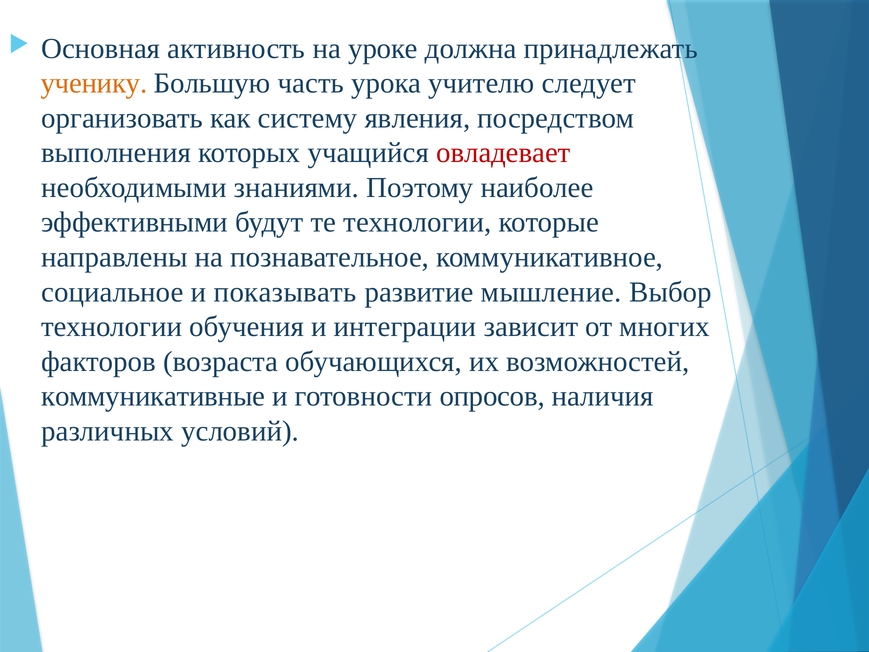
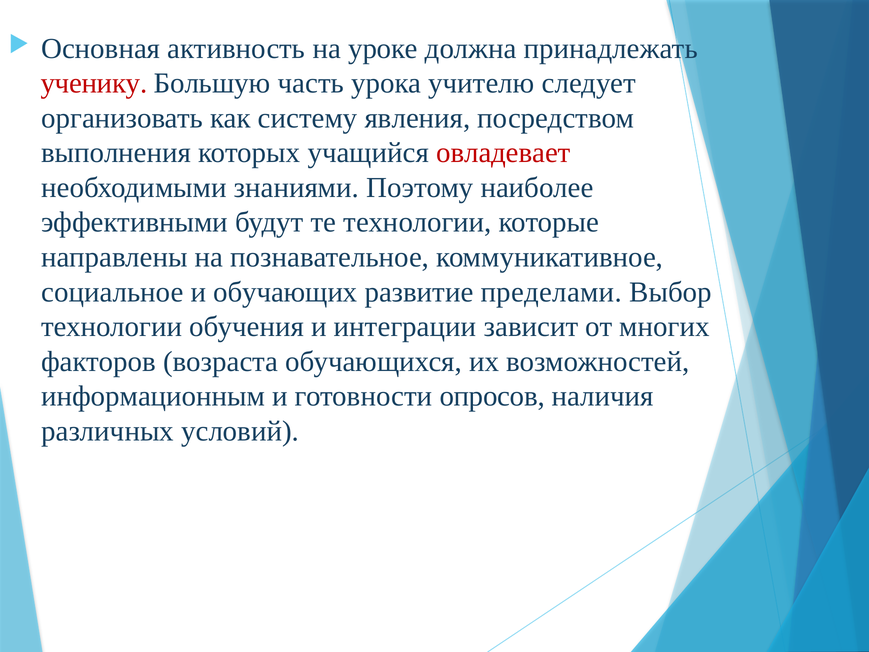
ученику colour: orange -> red
показывать: показывать -> обучающих
мышление: мышление -> пределами
коммуникативные: коммуникативные -> информационным
